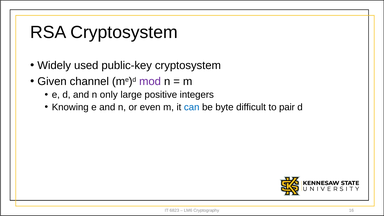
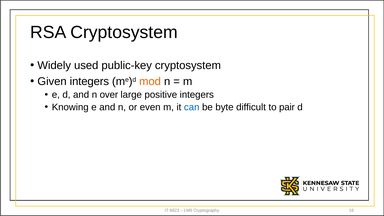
Given channel: channel -> integers
mod colour: purple -> orange
only: only -> over
